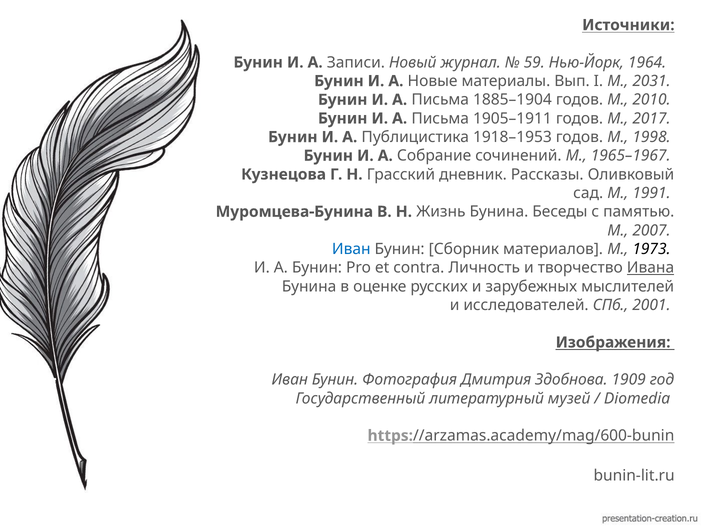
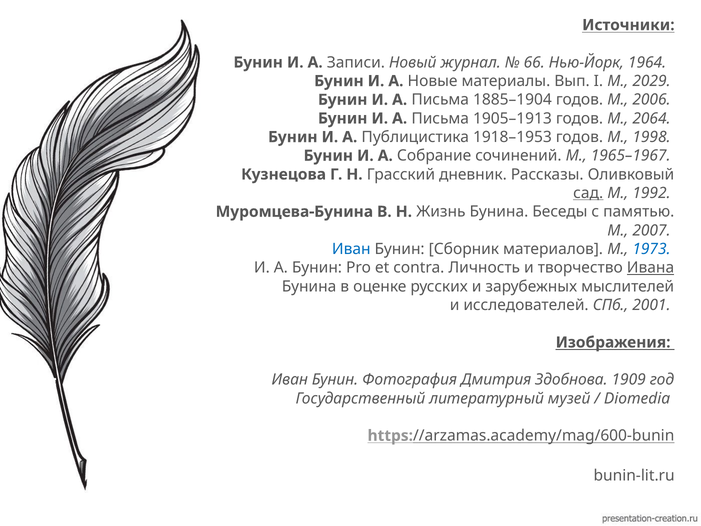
59: 59 -> 66
2031: 2031 -> 2029
2010: 2010 -> 2006
1905–1911: 1905–1911 -> 1905–1913
2017: 2017 -> 2064
сад underline: none -> present
1991: 1991 -> 1992
1973 colour: black -> blue
